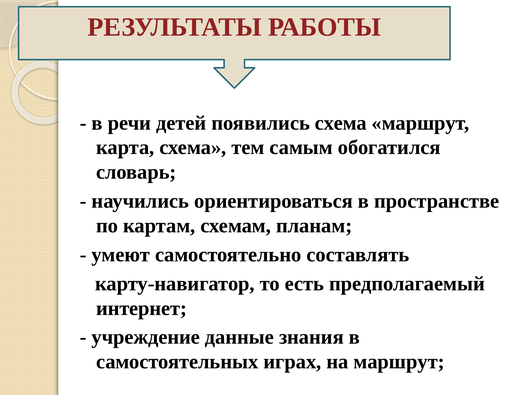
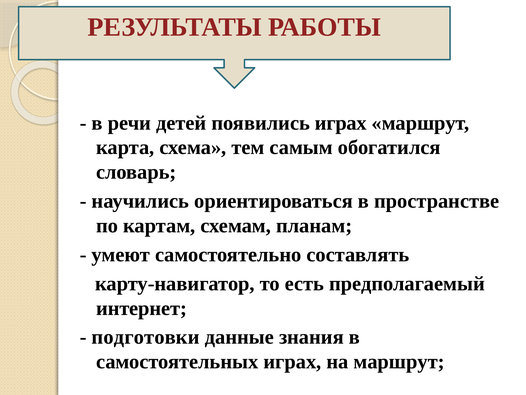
появились схема: схема -> играх
учреждение: учреждение -> подготовки
